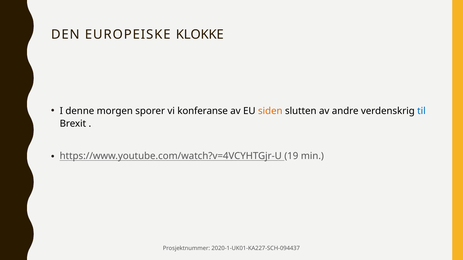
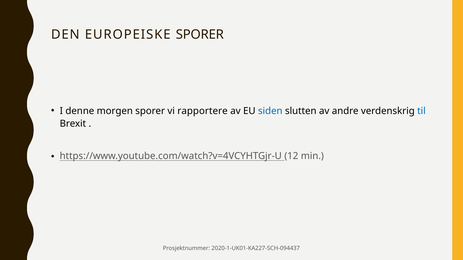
EUROPEISKE KLOKKE: KLOKKE -> SPORER
konferanse: konferanse -> rapportere
siden colour: orange -> blue
19: 19 -> 12
